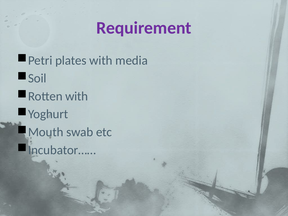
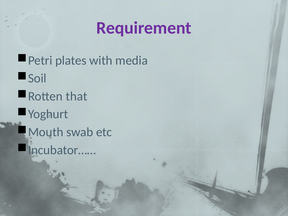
Rotten with: with -> that
